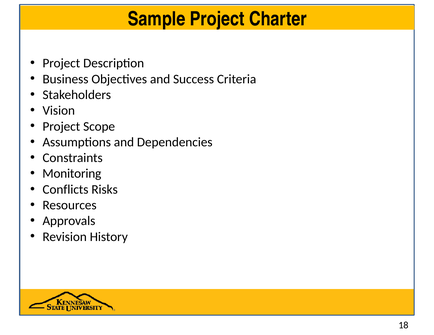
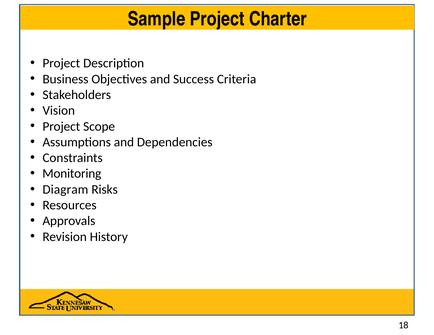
Conflicts: Conflicts -> Diagram
